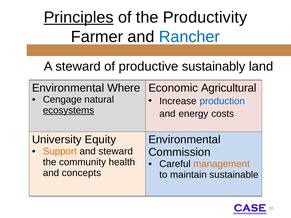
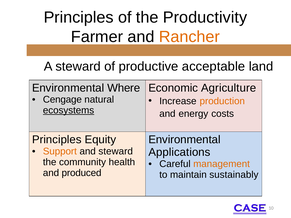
Principles at (79, 17) underline: present -> none
Rancher colour: blue -> orange
sustainably: sustainably -> acceptable
Agricultural: Agricultural -> Agriculture
production colour: blue -> orange
University at (57, 140): University -> Principles
Commission: Commission -> Applications
concepts: concepts -> produced
sustainable: sustainable -> sustainably
